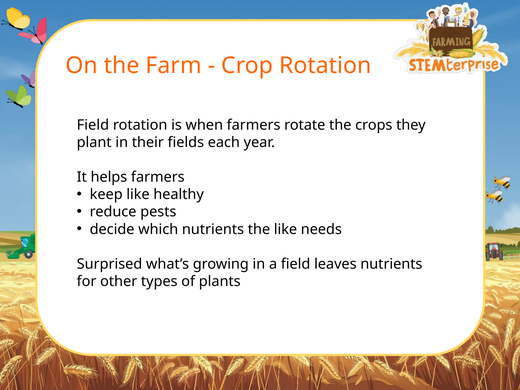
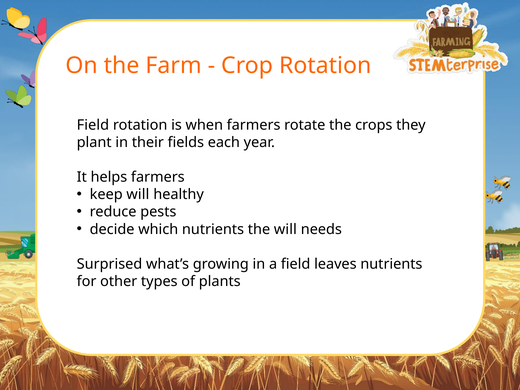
keep like: like -> will
the like: like -> will
